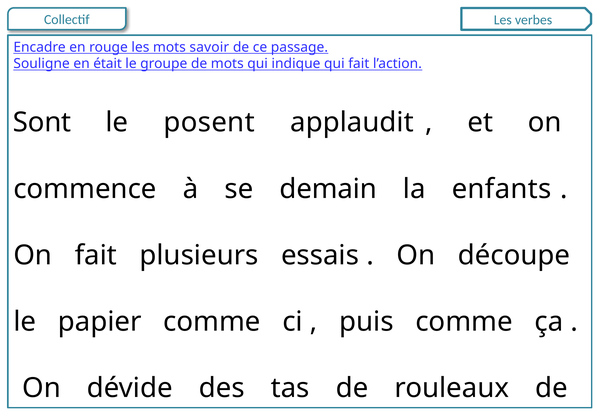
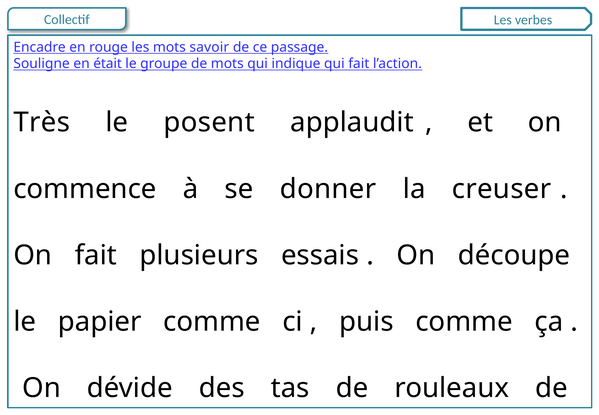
Sont at (42, 122): Sont -> Très
demain: demain -> donner
enfants: enfants -> creuser
